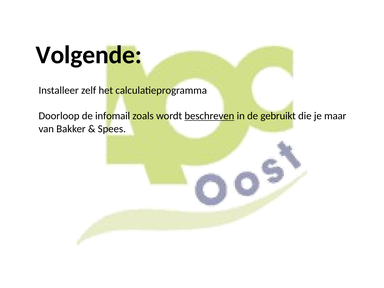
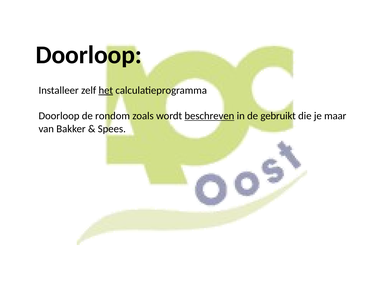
Volgende at (89, 55): Volgende -> Doorloop
het underline: none -> present
infomail: infomail -> rondom
